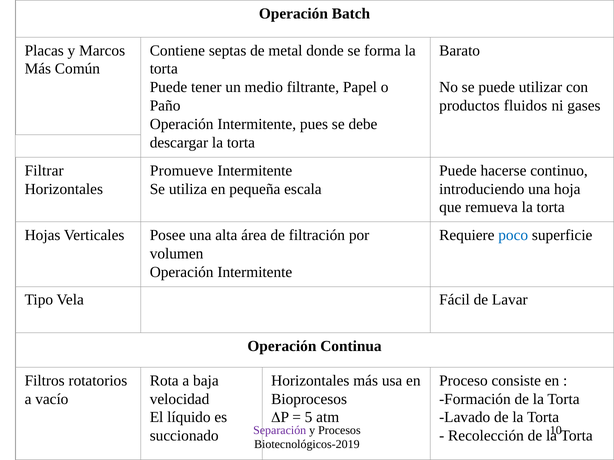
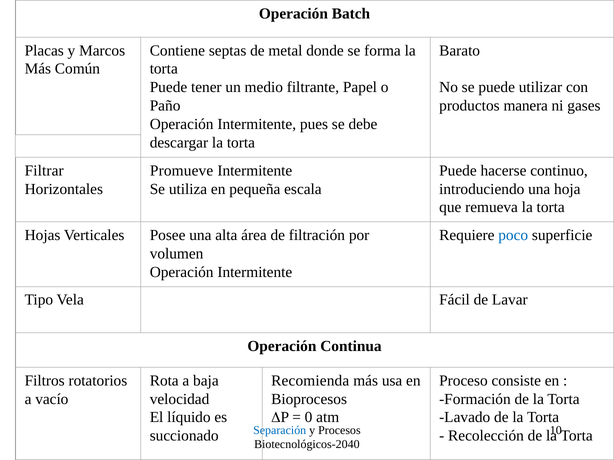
fluidos: fluidos -> manera
Horizontales at (310, 381): Horizontales -> Recomienda
5: 5 -> 0
Separación colour: purple -> blue
Biotecnológicos-2019: Biotecnológicos-2019 -> Biotecnológicos-2040
